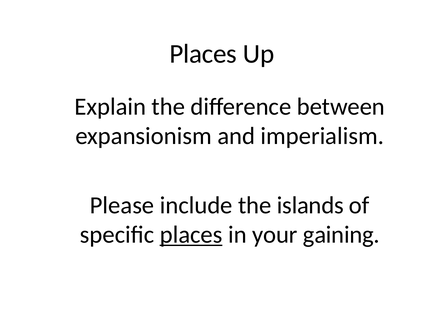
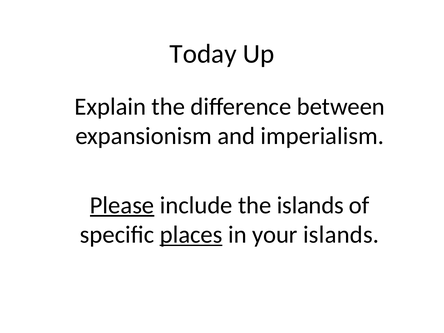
Places at (203, 54): Places -> Today
Please underline: none -> present
your gaining: gaining -> islands
